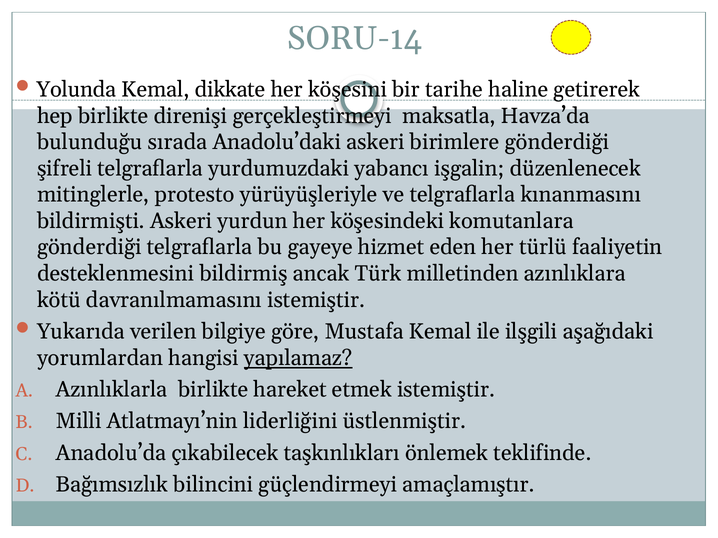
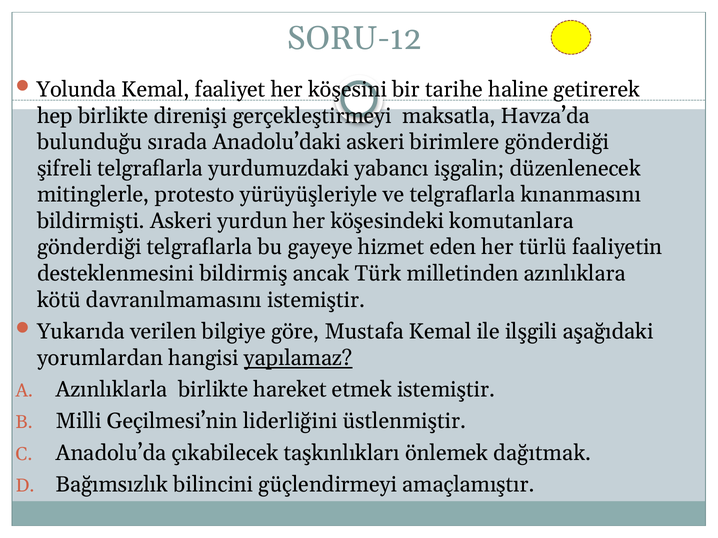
SORU-14: SORU-14 -> SORU-12
dikkate: dikkate -> faaliyet
Atlatmayı’nin: Atlatmayı’nin -> Geçilmesi’nin
teklifinde: teklifinde -> dağıtmak
